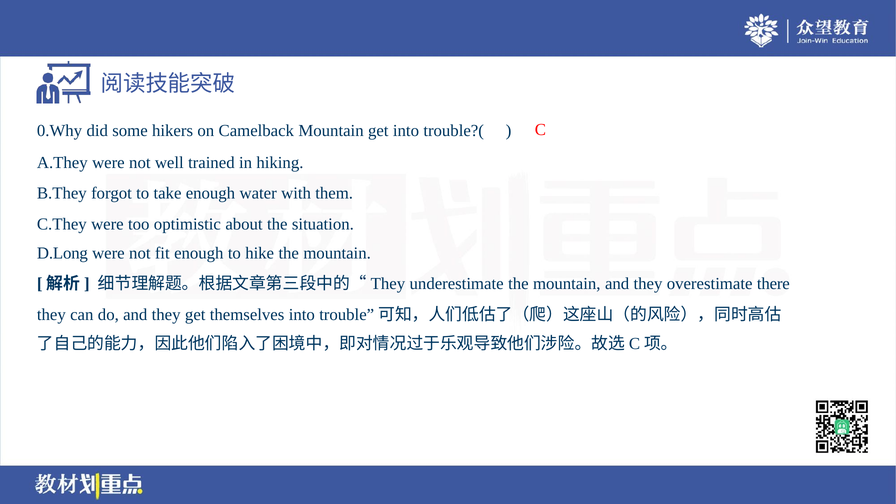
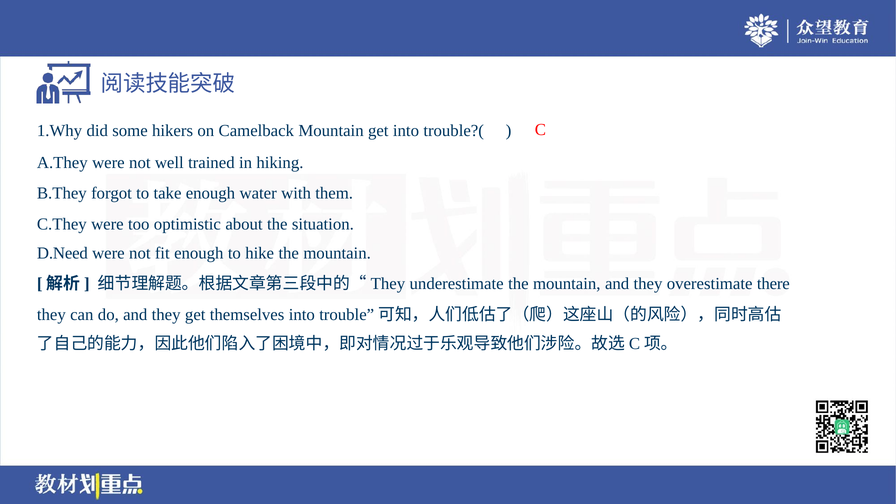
0.Why: 0.Why -> 1.Why
D.Long: D.Long -> D.Need
